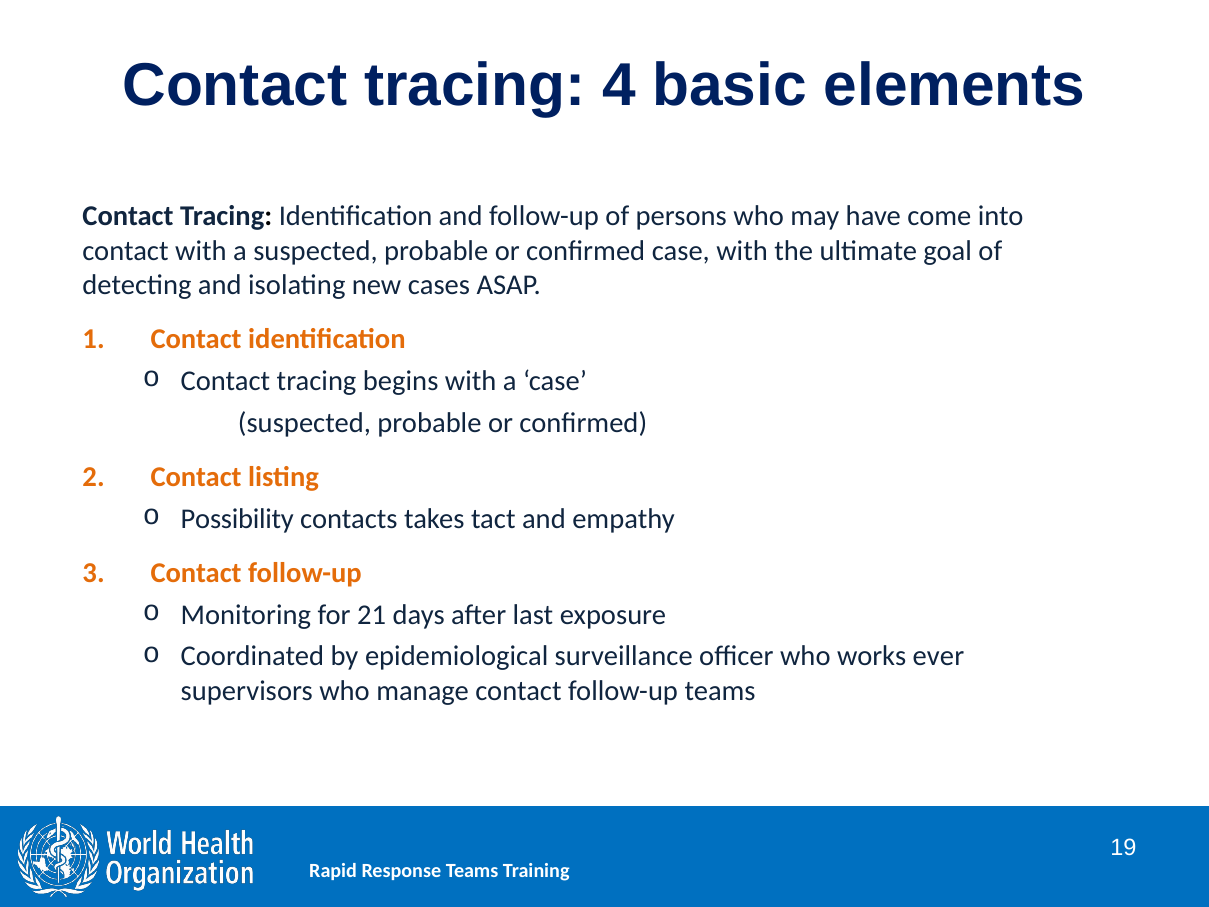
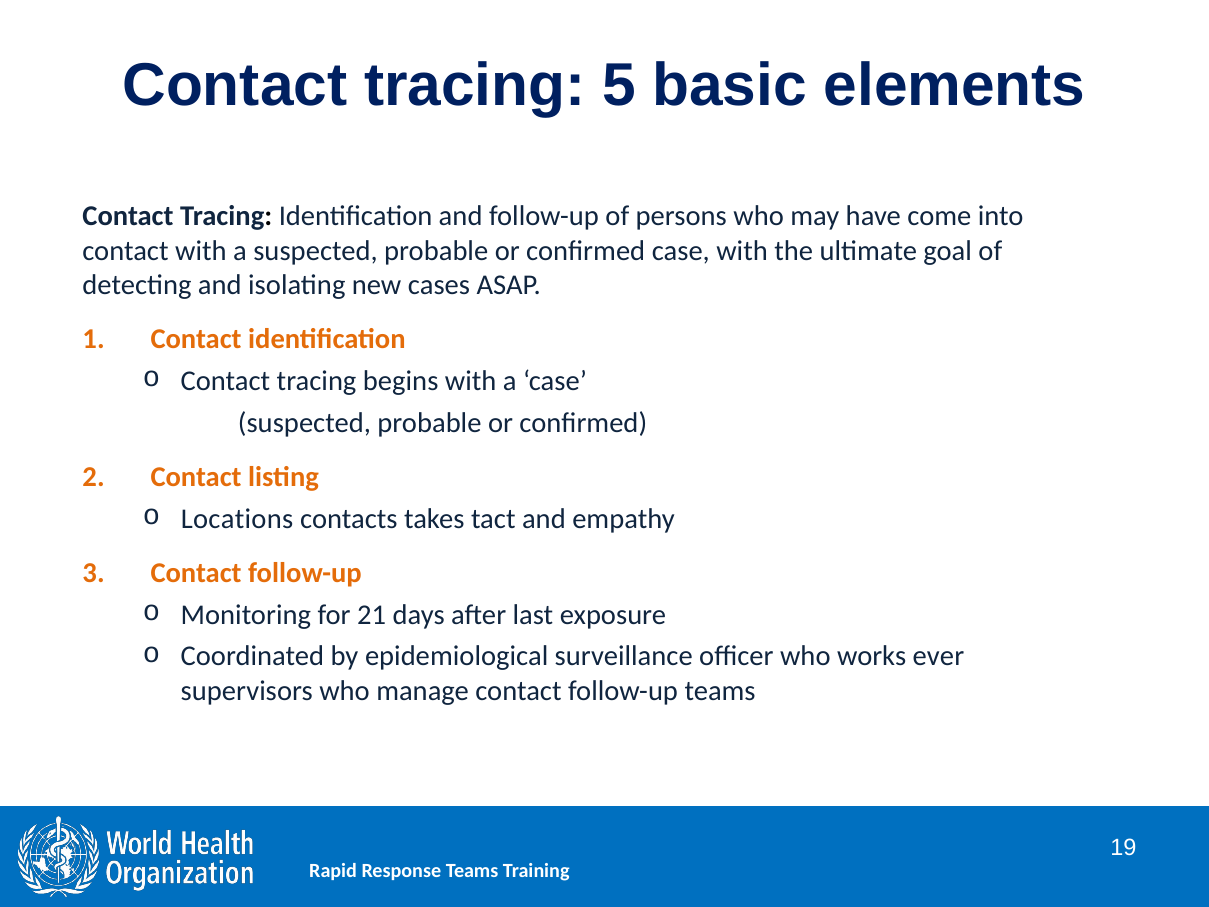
4: 4 -> 5
Possibility: Possibility -> Locations
